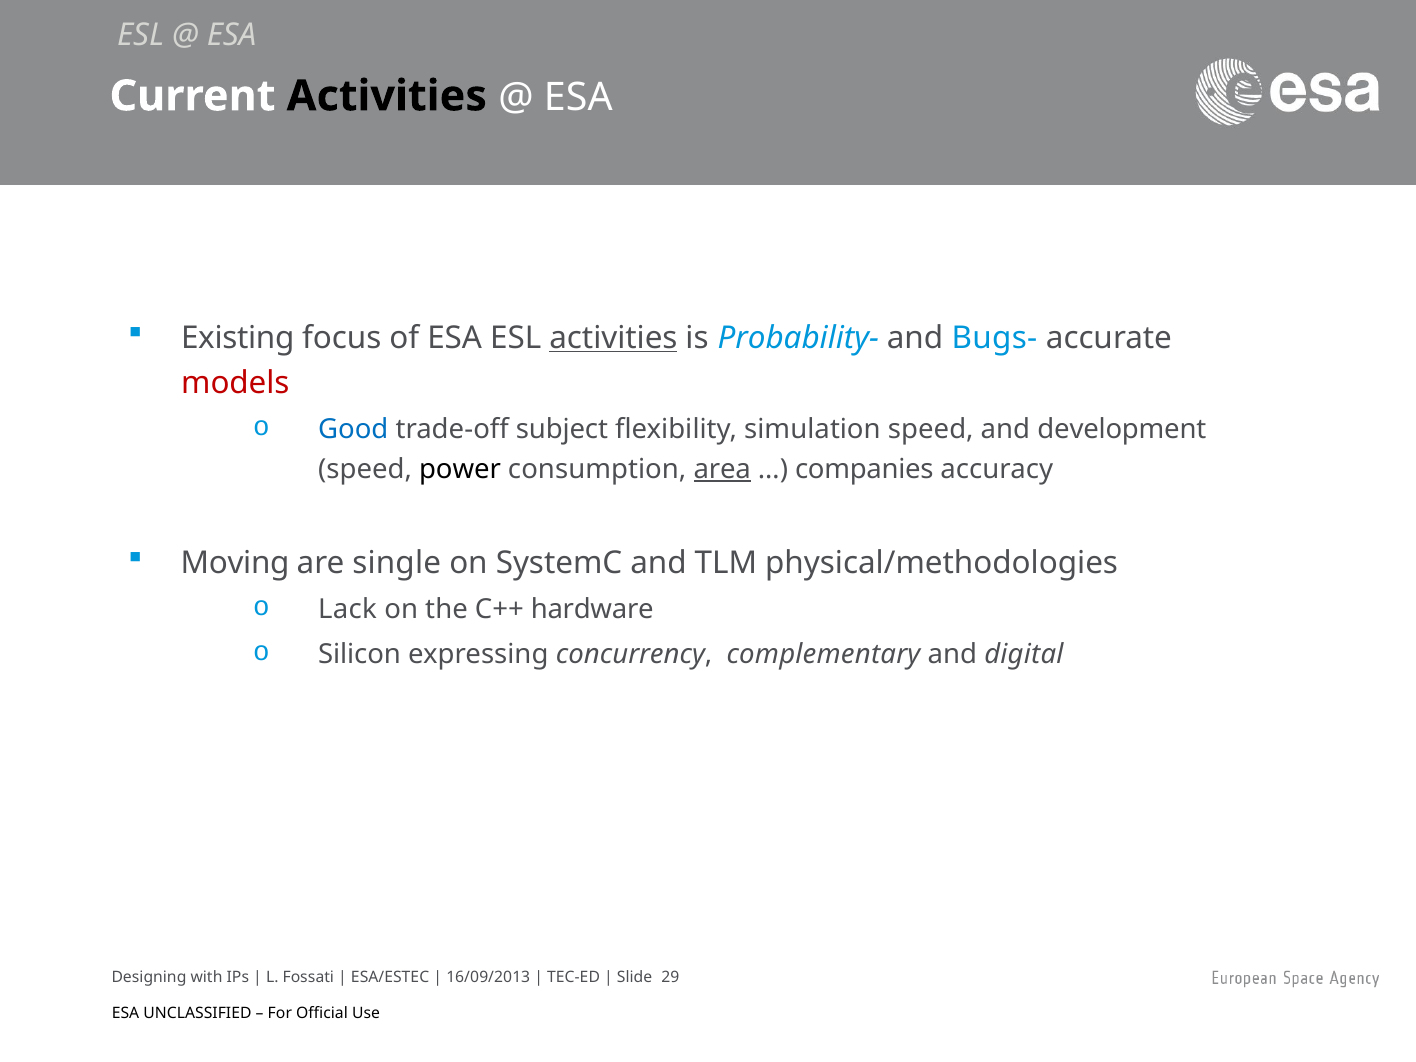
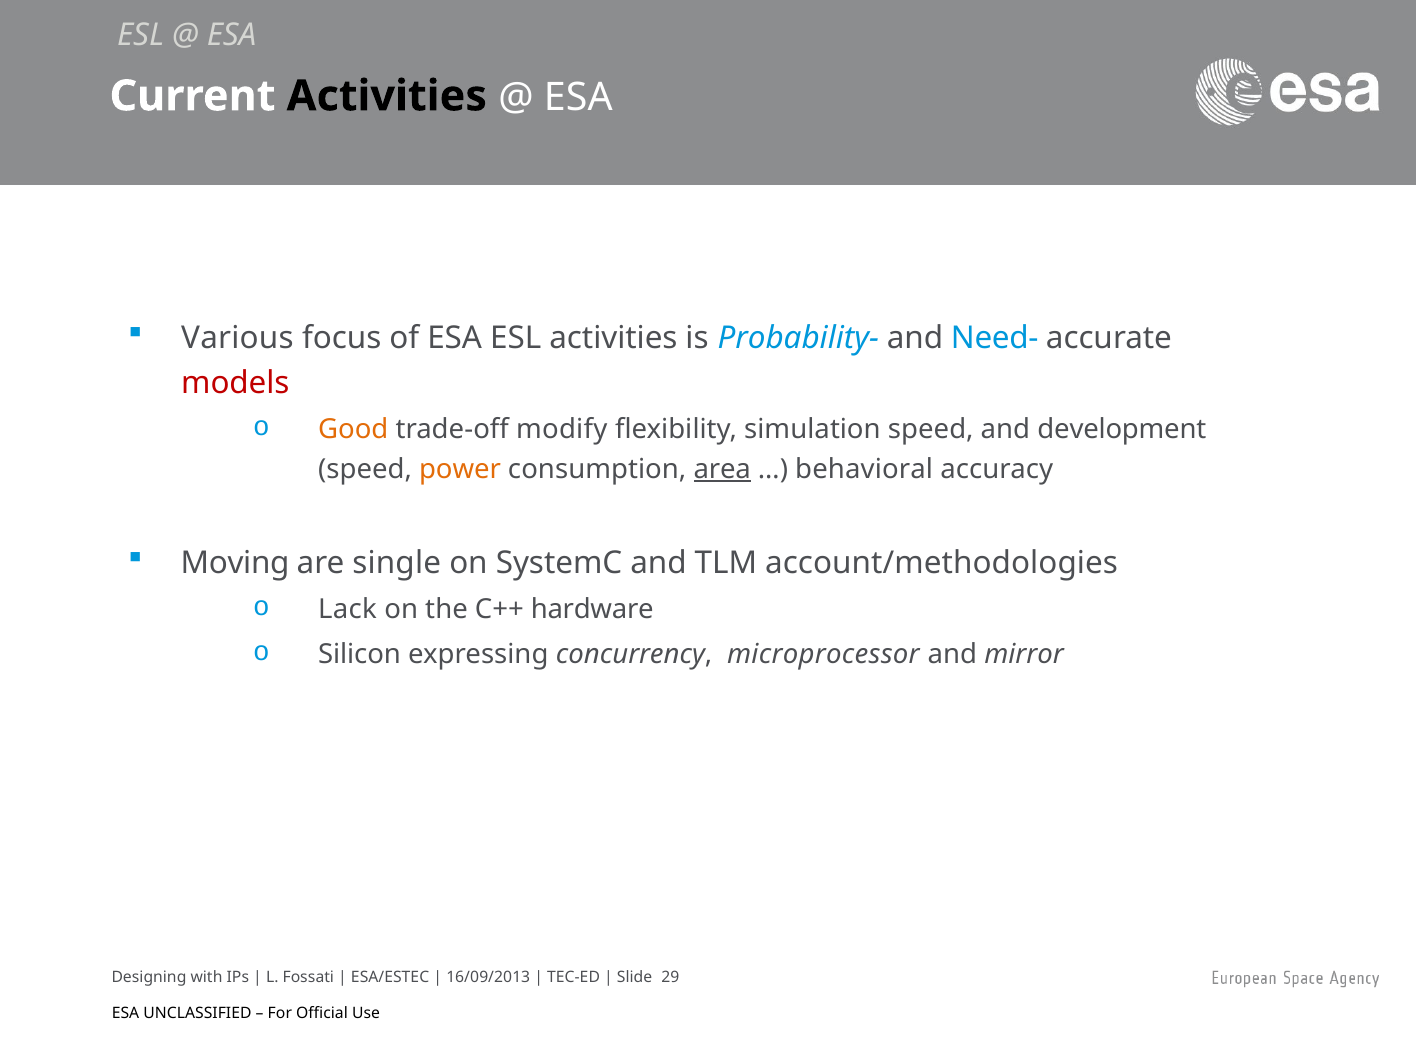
Existing: Existing -> Various
activities at (613, 338) underline: present -> none
Bugs-: Bugs- -> Need-
Good colour: blue -> orange
subject: subject -> modify
power colour: black -> orange
companies: companies -> behavioral
physical/methodologies: physical/methodologies -> account/methodologies
complementary: complementary -> microprocessor
digital: digital -> mirror
